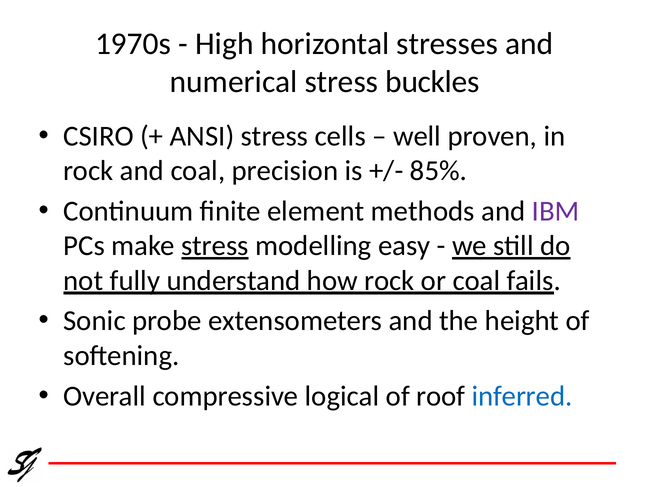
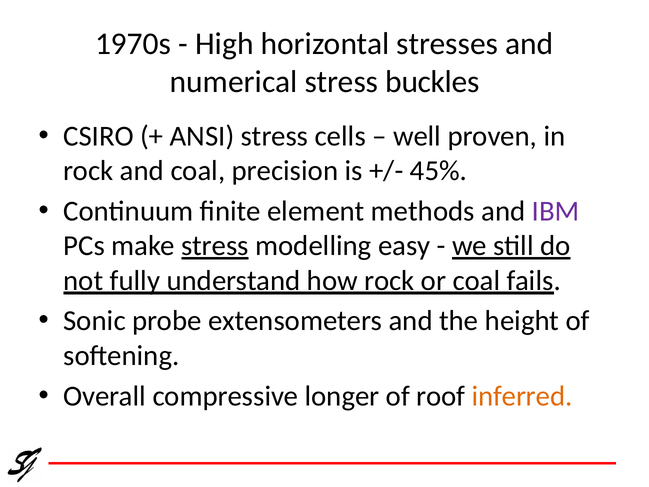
85%: 85% -> 45%
logical: logical -> longer
inferred colour: blue -> orange
